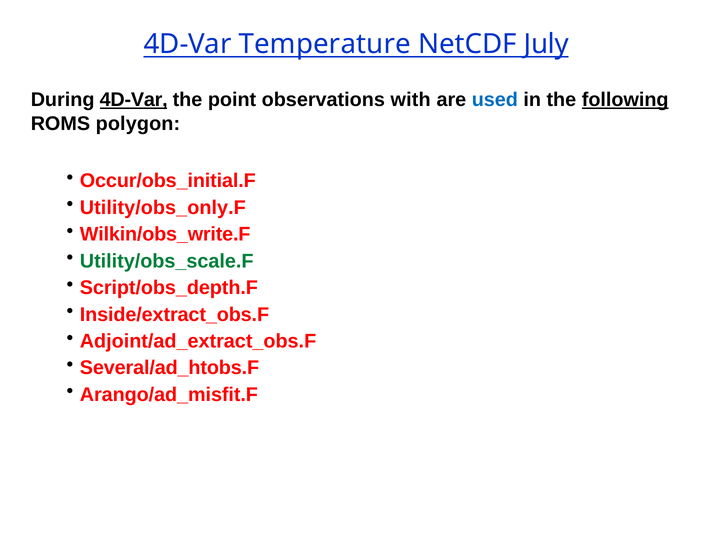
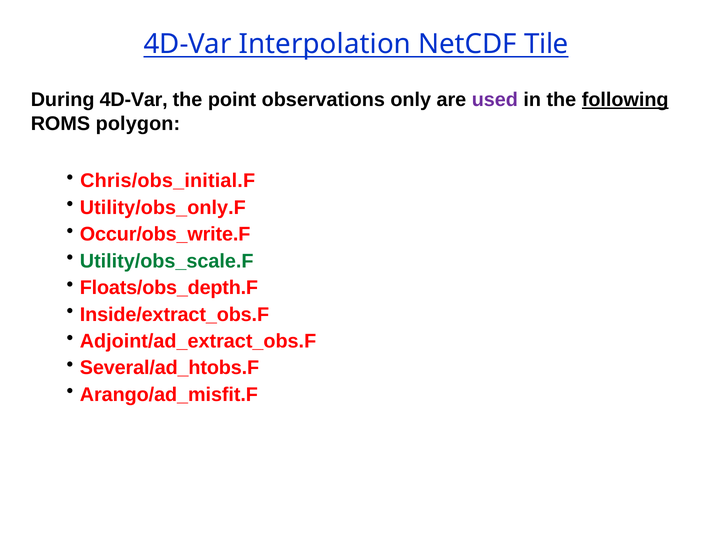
Temperature: Temperature -> Interpolation
July: July -> Tile
4D-Var at (134, 100) underline: present -> none
with: with -> only
used colour: blue -> purple
Occur/obs_initial.F: Occur/obs_initial.F -> Chris/obs_initial.F
Wilkin/obs_write.F: Wilkin/obs_write.F -> Occur/obs_write.F
Script/obs_depth.F: Script/obs_depth.F -> Floats/obs_depth.F
